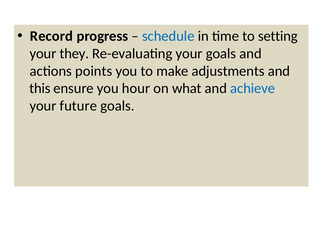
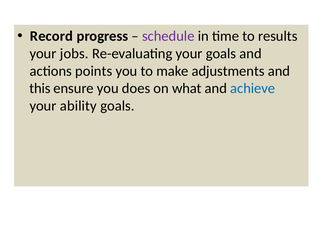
schedule colour: blue -> purple
setting: setting -> results
they: they -> jobs
hour: hour -> does
future: future -> ability
